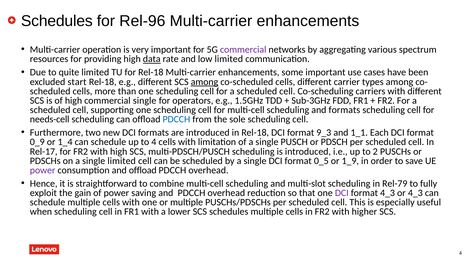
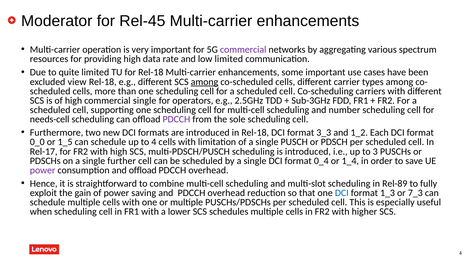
Schedules at (57, 21): Schedules -> Moderator
Rel-96: Rel-96 -> Rel-45
data underline: present -> none
start: start -> view
1.5GHz: 1.5GHz -> 2.5GHz
and formats: formats -> number
PDCCH at (176, 119) colour: blue -> purple
9_3: 9_3 -> 3_3
1_1: 1_1 -> 1_2
0_9: 0_9 -> 0_0
1_4: 1_4 -> 1_5
2: 2 -> 3
single limited: limited -> further
0_5: 0_5 -> 0_4
1_9: 1_9 -> 1_4
Rel-79: Rel-79 -> Rel-89
DCI at (342, 193) colour: purple -> blue
format 4_3: 4_3 -> 1_3
or 4_3: 4_3 -> 7_3
